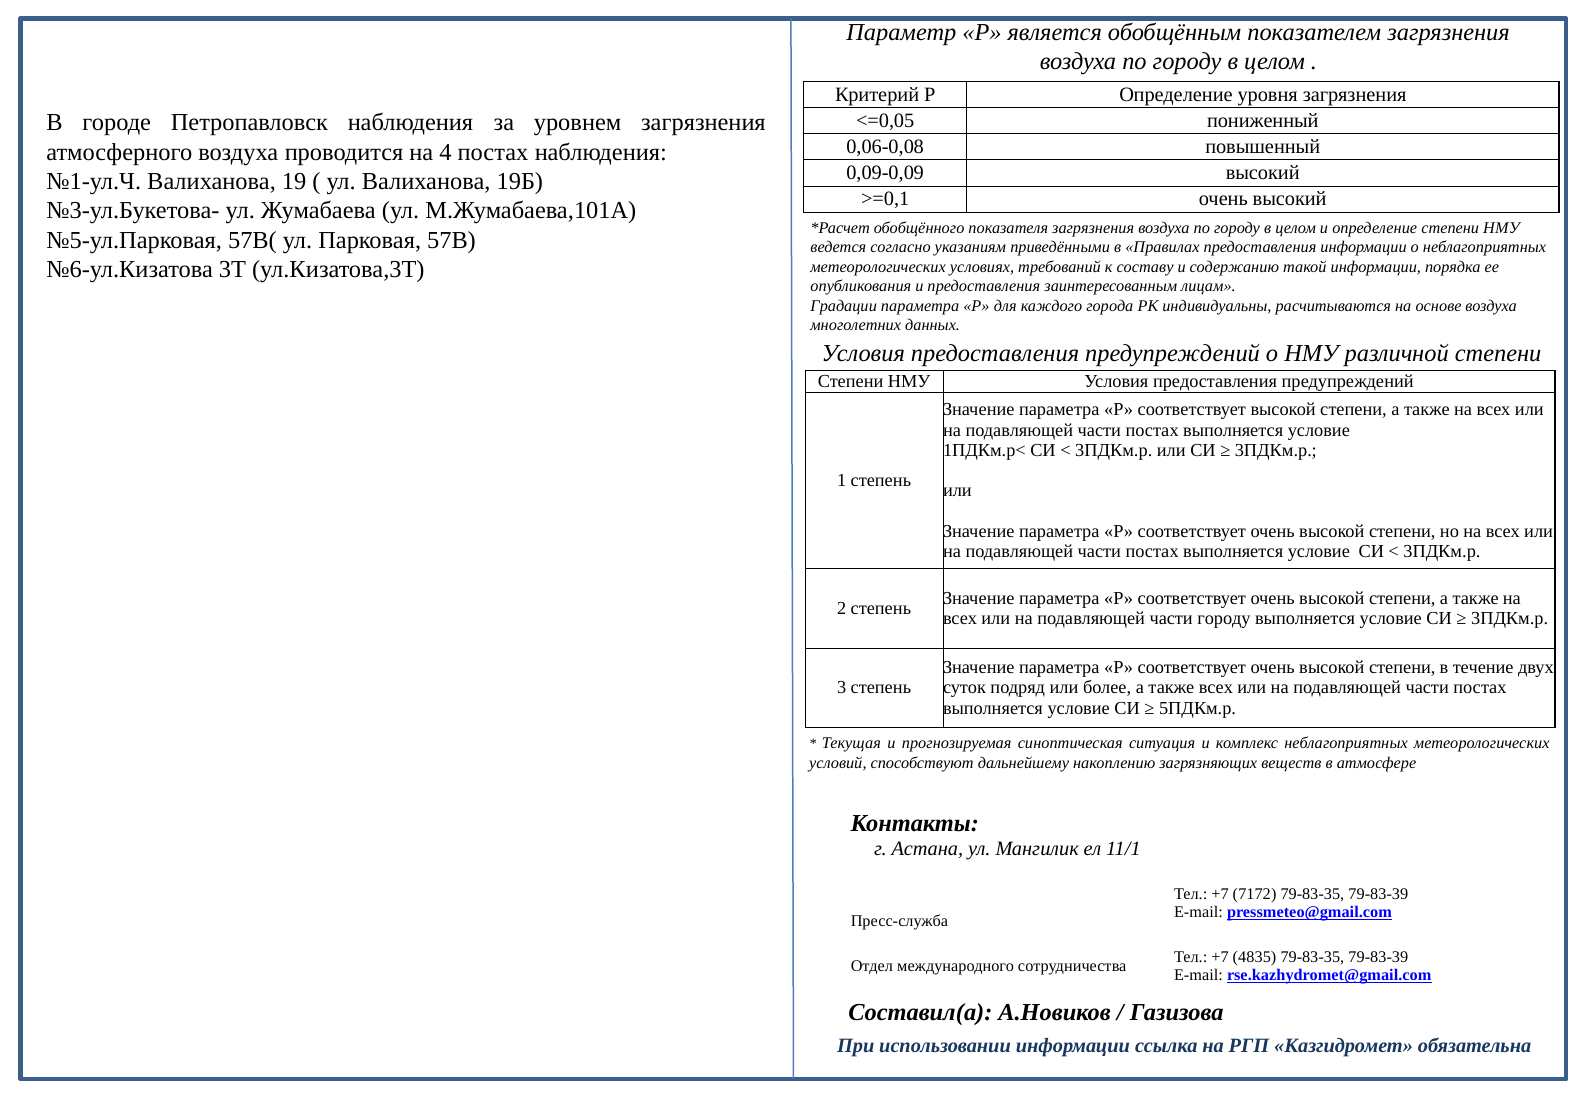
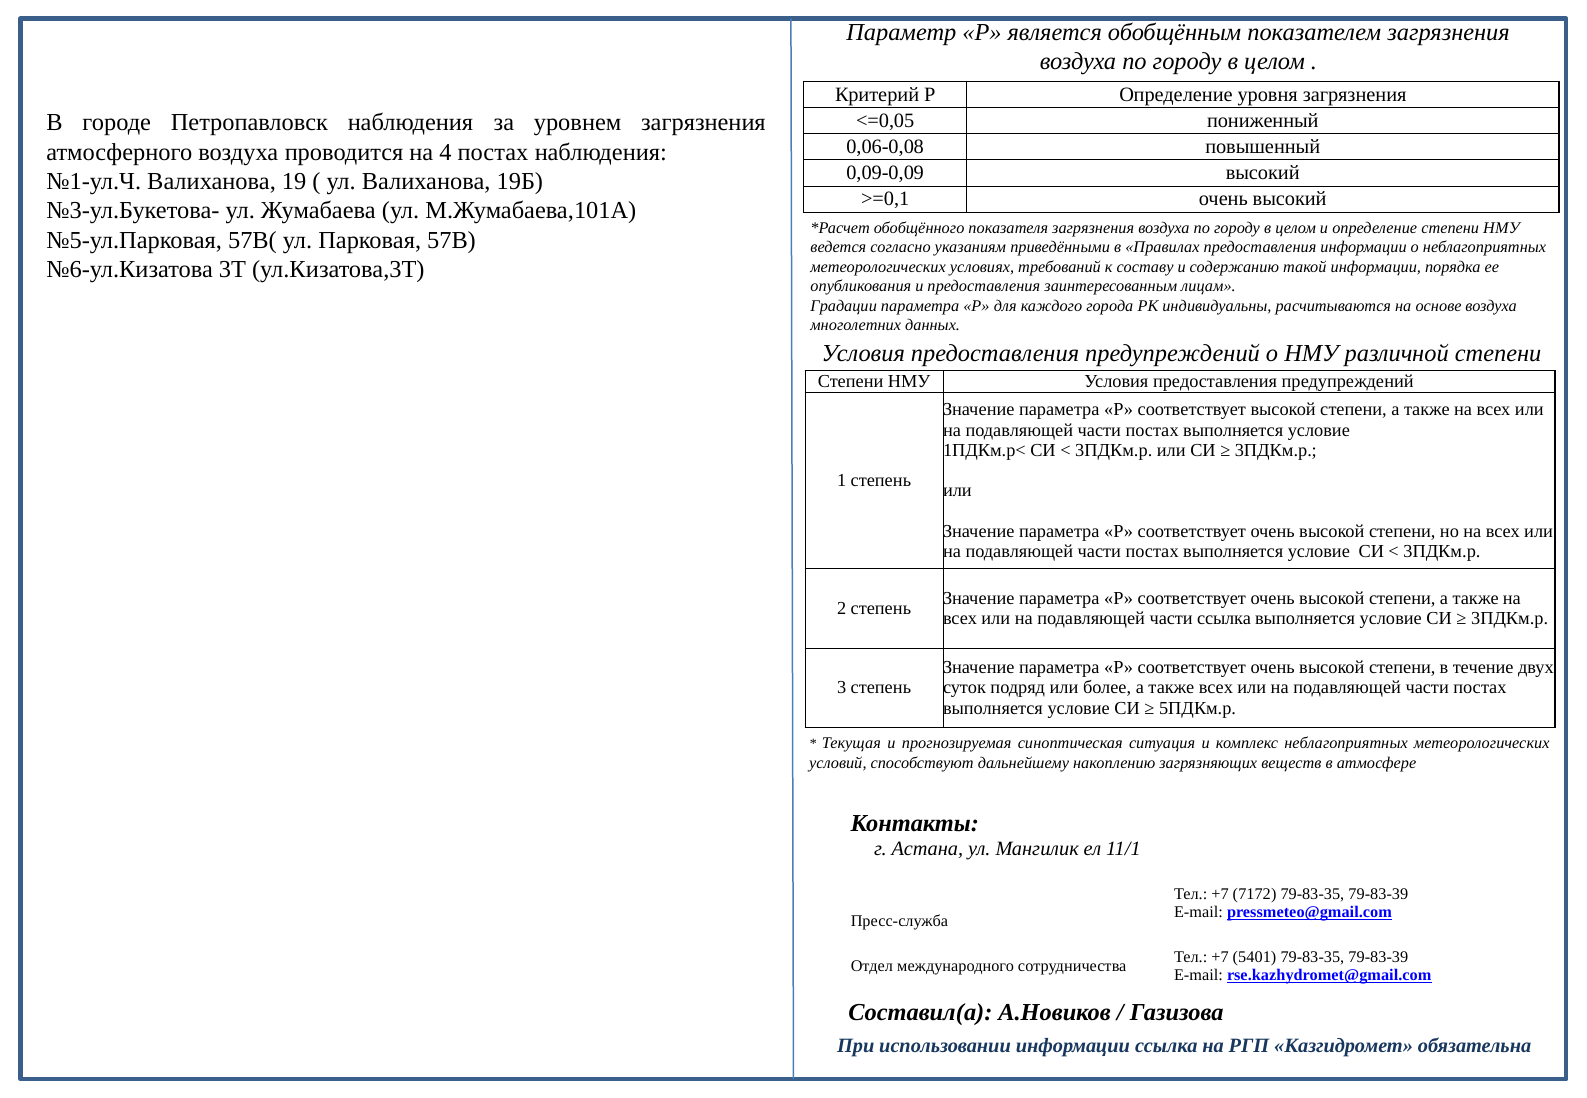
части городу: городу -> ссылка
4835: 4835 -> 5401
